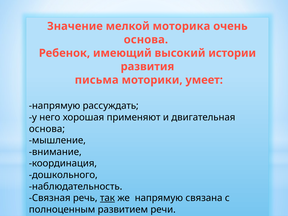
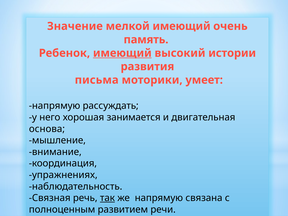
мелкой моторика: моторика -> имеющий
основа at (146, 40): основа -> память
имеющий at (122, 53) underline: none -> present
применяют: применяют -> занимается
дошкольного: дошкольного -> упражнениях
